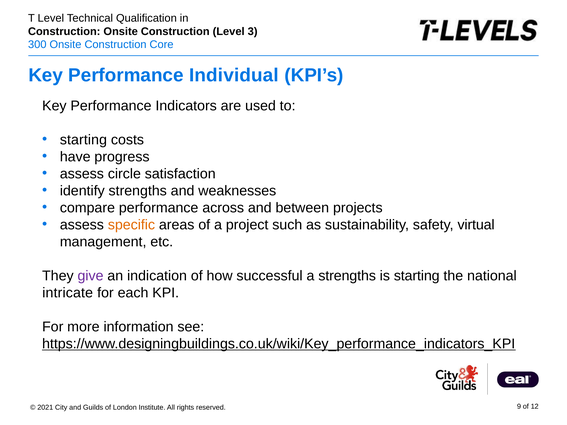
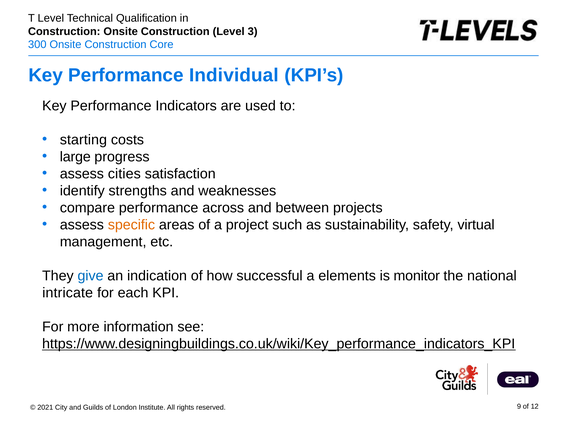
have: have -> large
circle: circle -> cities
give colour: purple -> blue
a strengths: strengths -> elements
is starting: starting -> monitor
